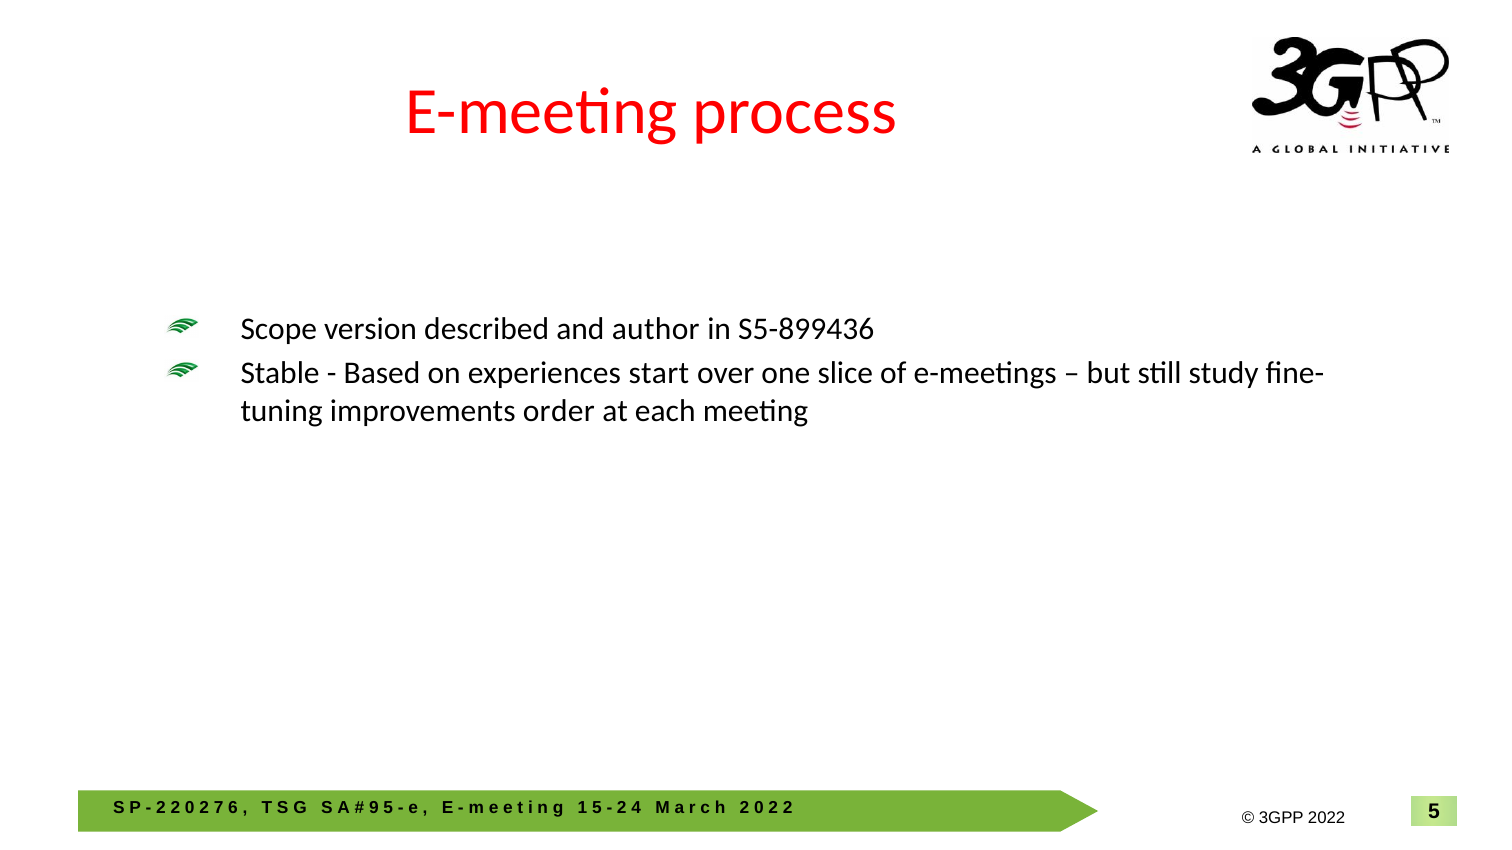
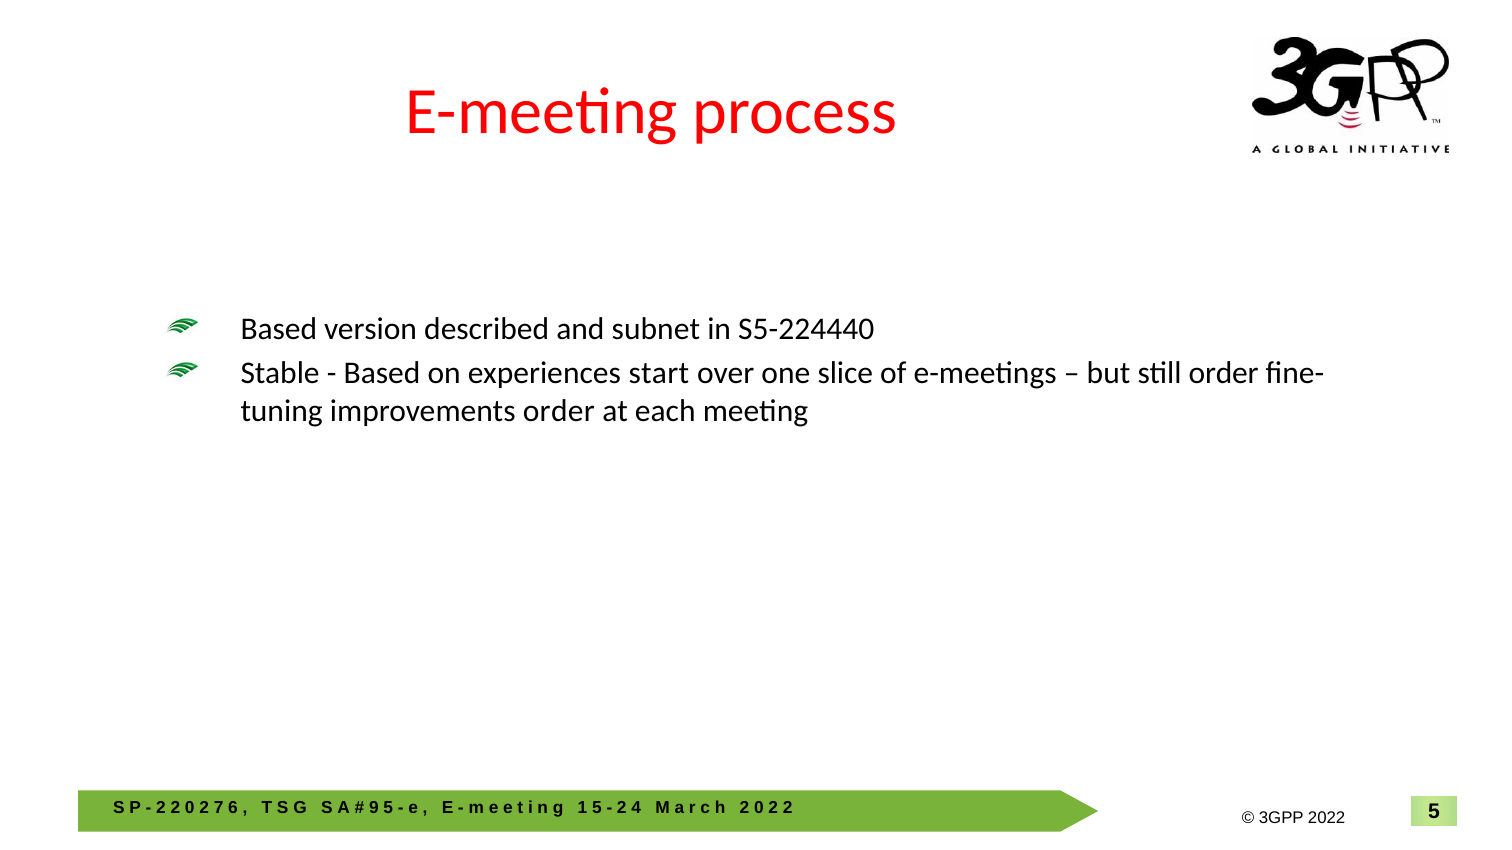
Scope at (279, 329): Scope -> Based
author: author -> subnet
S5-899436: S5-899436 -> S5-224440
still study: study -> order
